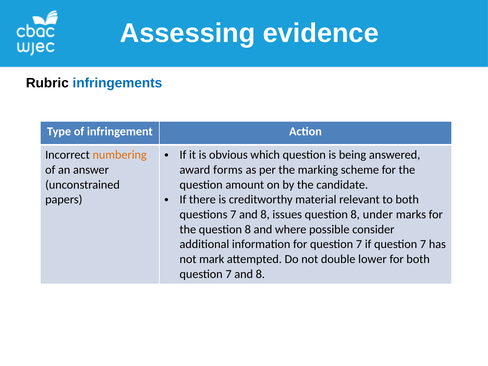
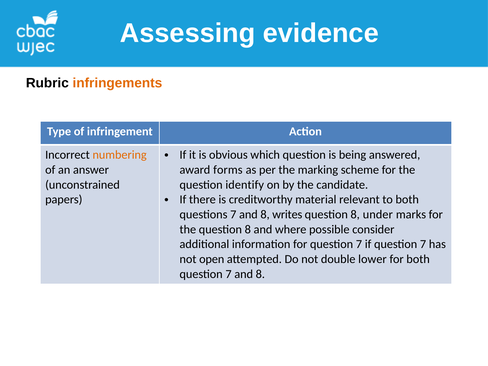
infringements colour: blue -> orange
amount: amount -> identify
issues: issues -> writes
mark: mark -> open
